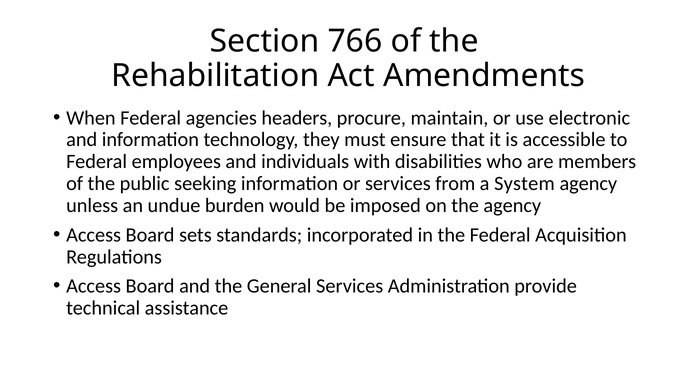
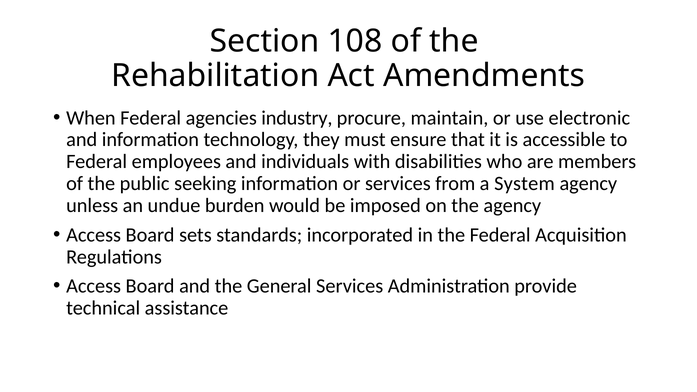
766: 766 -> 108
headers: headers -> industry
